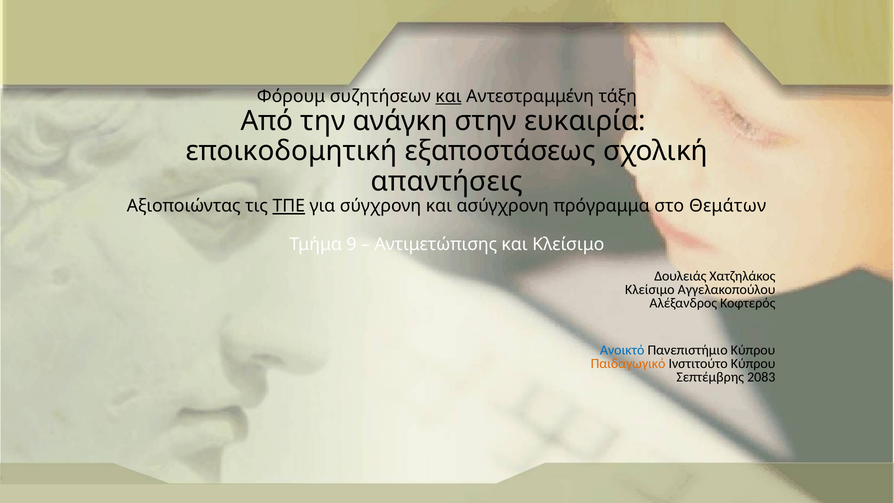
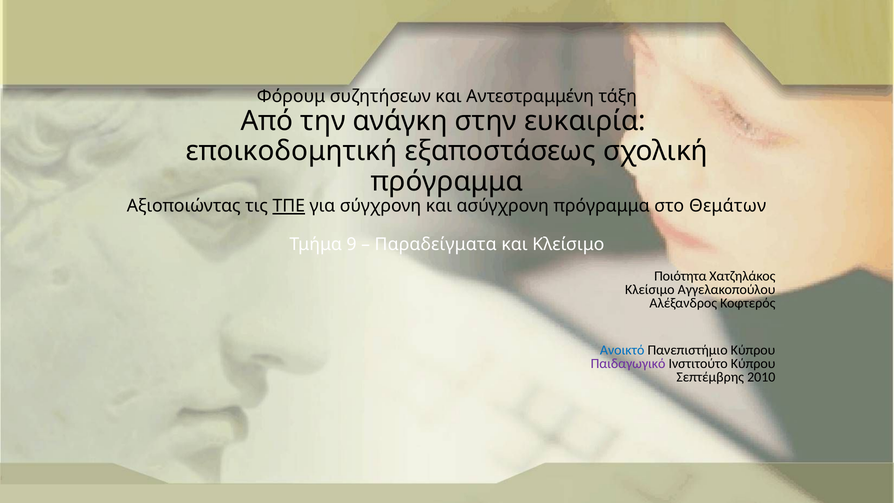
και at (449, 96) underline: present -> none
απαντήσεις at (447, 181): απαντήσεις -> πρόγραμμα
Αντιμετώπισης: Αντιμετώπισης -> Παραδείγματα
Δουλειάς: Δουλειάς -> Ποιότητα
Παιδαγωγικό colour: orange -> purple
2083: 2083 -> 2010
